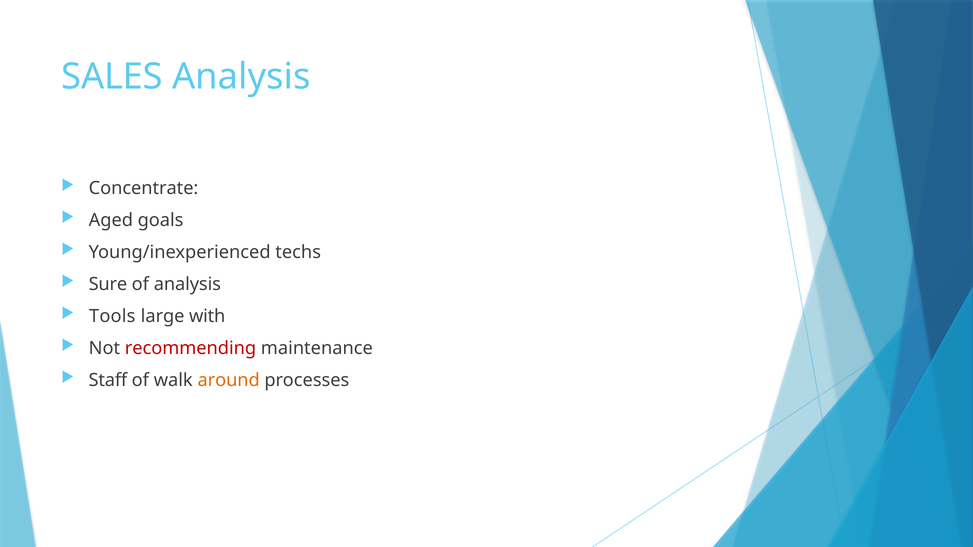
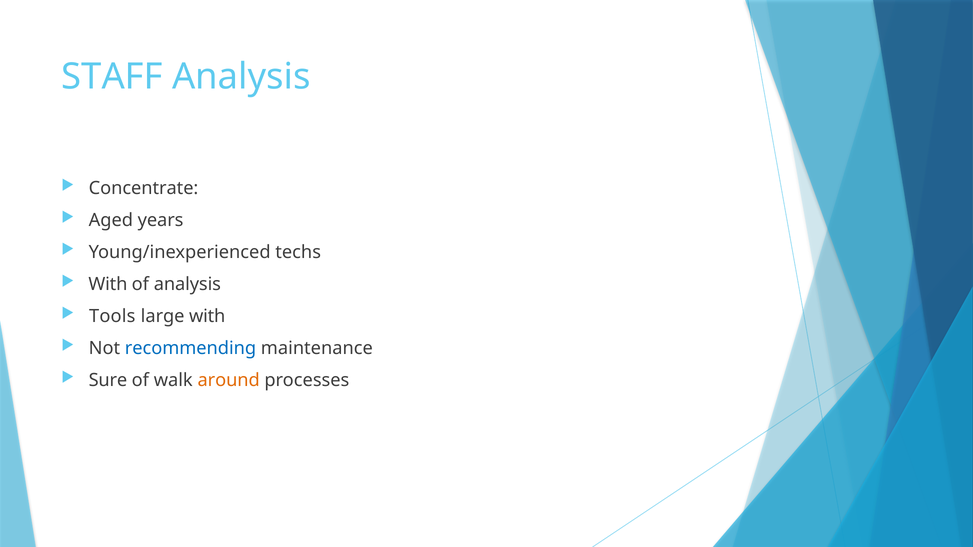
SALES: SALES -> STAFF
goals: goals -> years
Sure at (108, 284): Sure -> With
recommending colour: red -> blue
Staff: Staff -> Sure
